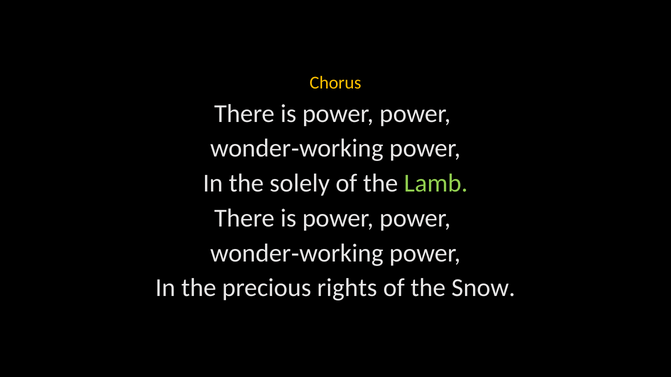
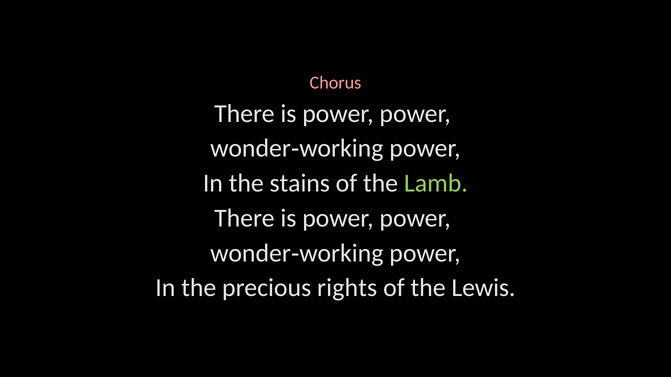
Chorus colour: yellow -> pink
solely: solely -> stains
Snow: Snow -> Lewis
